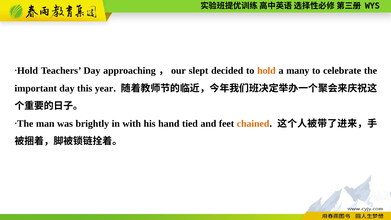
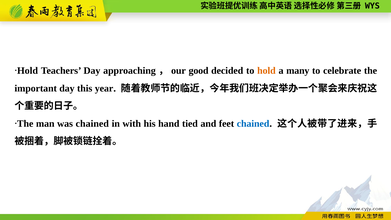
slept: slept -> good
was brightly: brightly -> chained
chained at (253, 124) colour: orange -> blue
